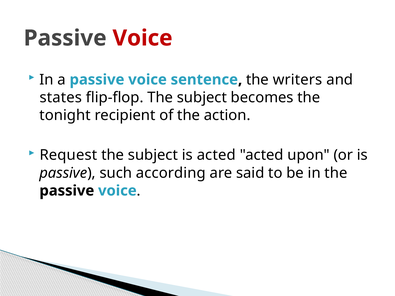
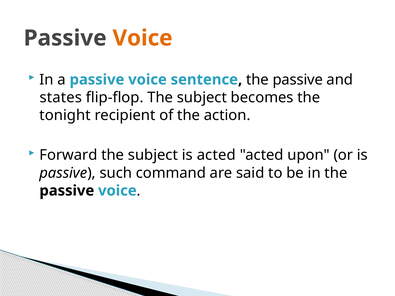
Voice at (143, 38) colour: red -> orange
sentence the writers: writers -> passive
Request: Request -> Forward
according: according -> command
